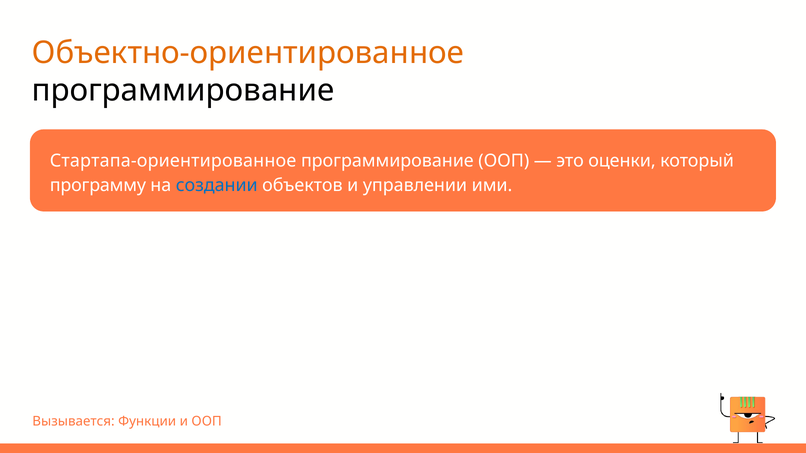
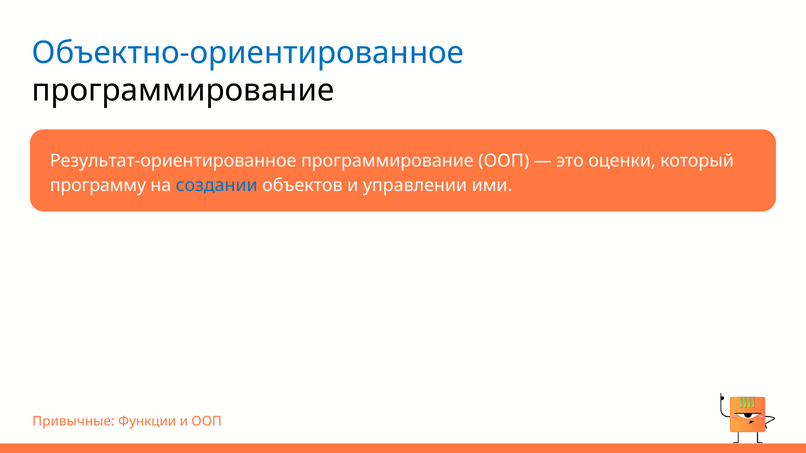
Объектно-ориентированное colour: orange -> blue
Стартапа-ориентированное: Стартапа-ориентированное -> Результат-ориентированное
Вызывается: Вызывается -> Привычные
